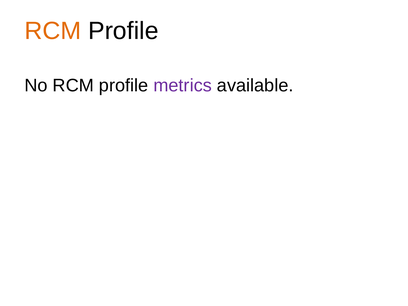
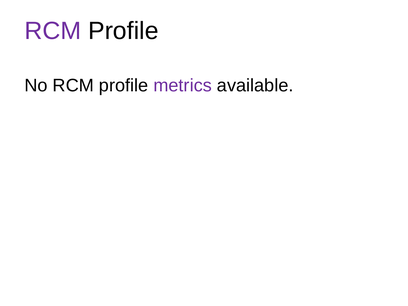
RCM at (53, 31) colour: orange -> purple
